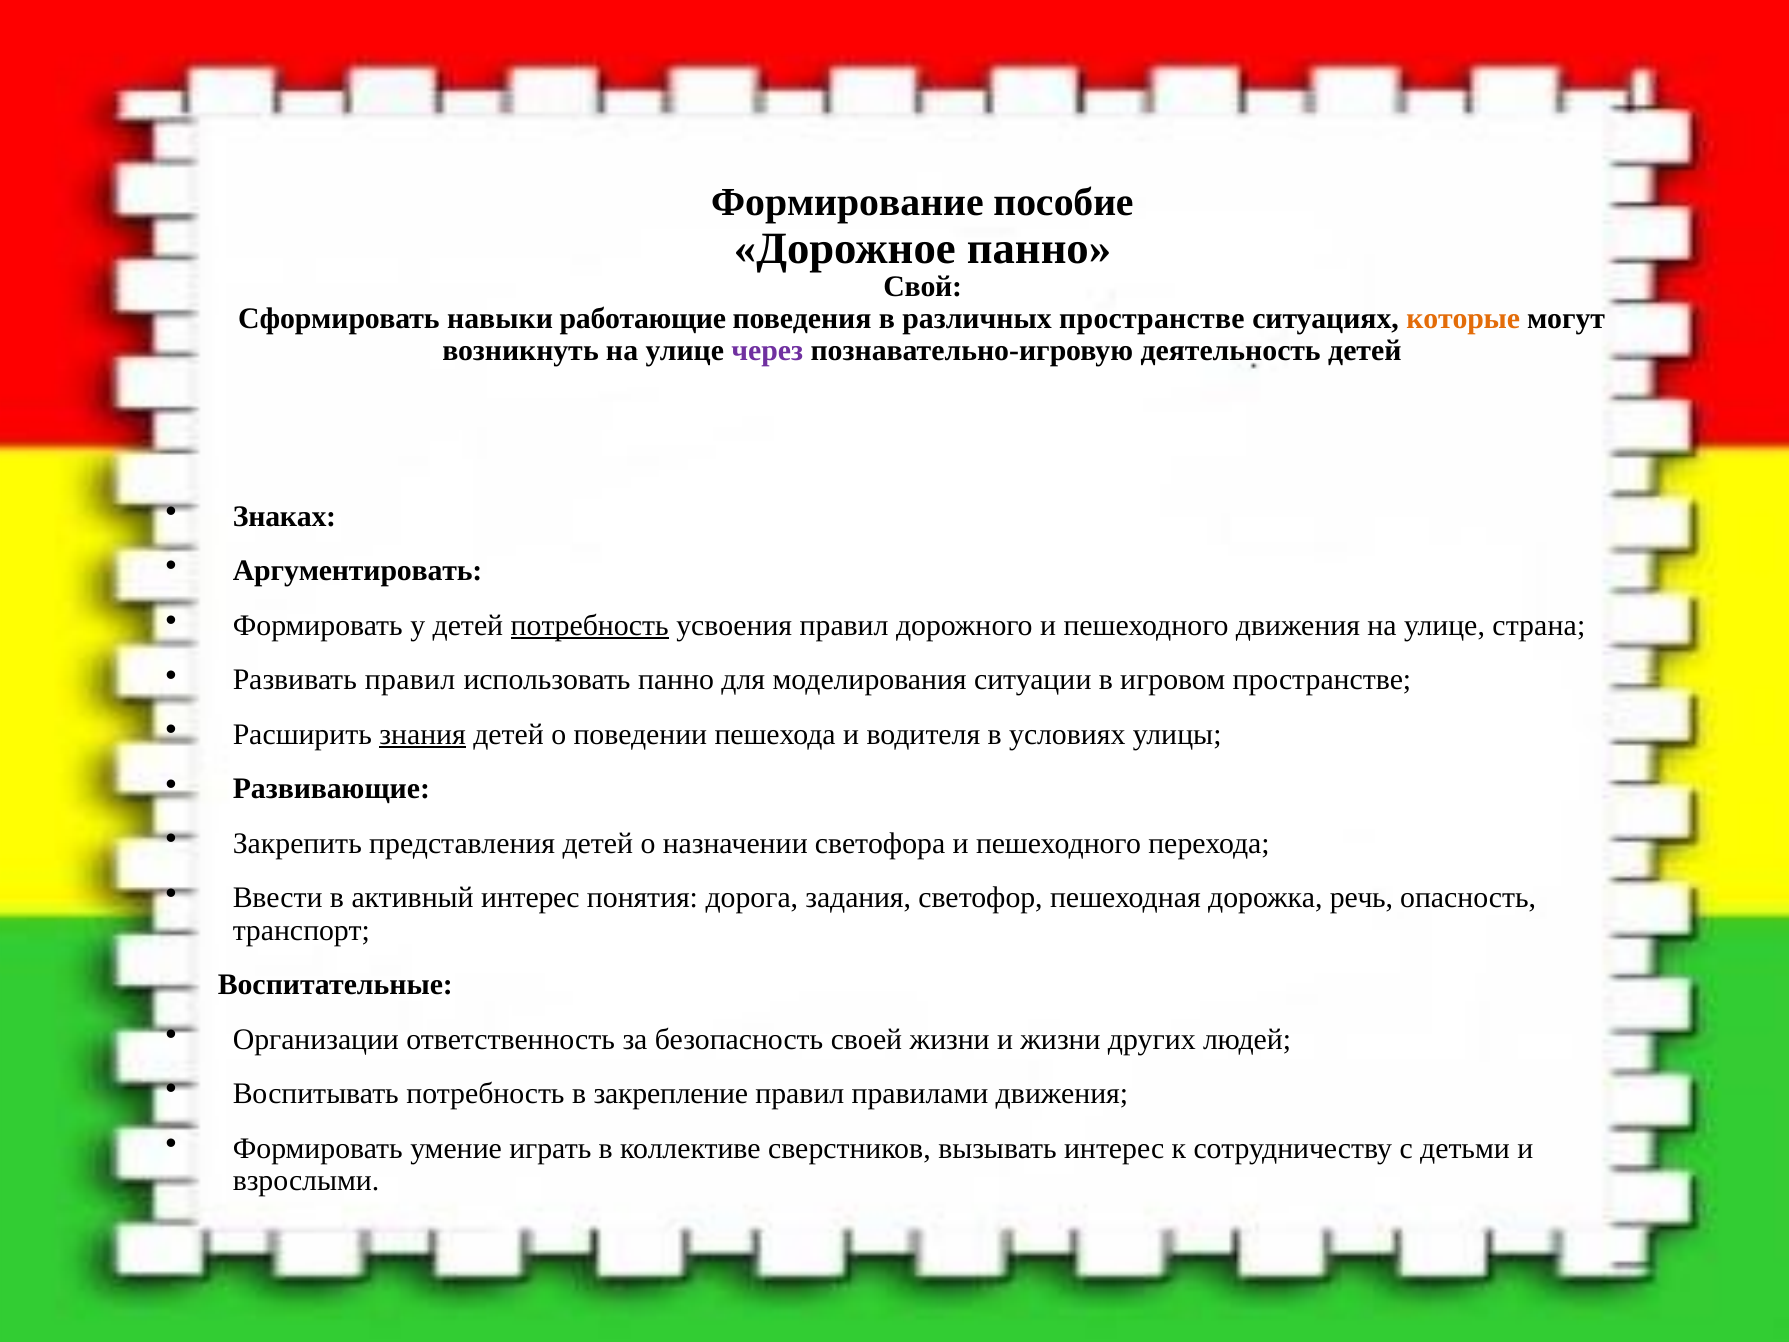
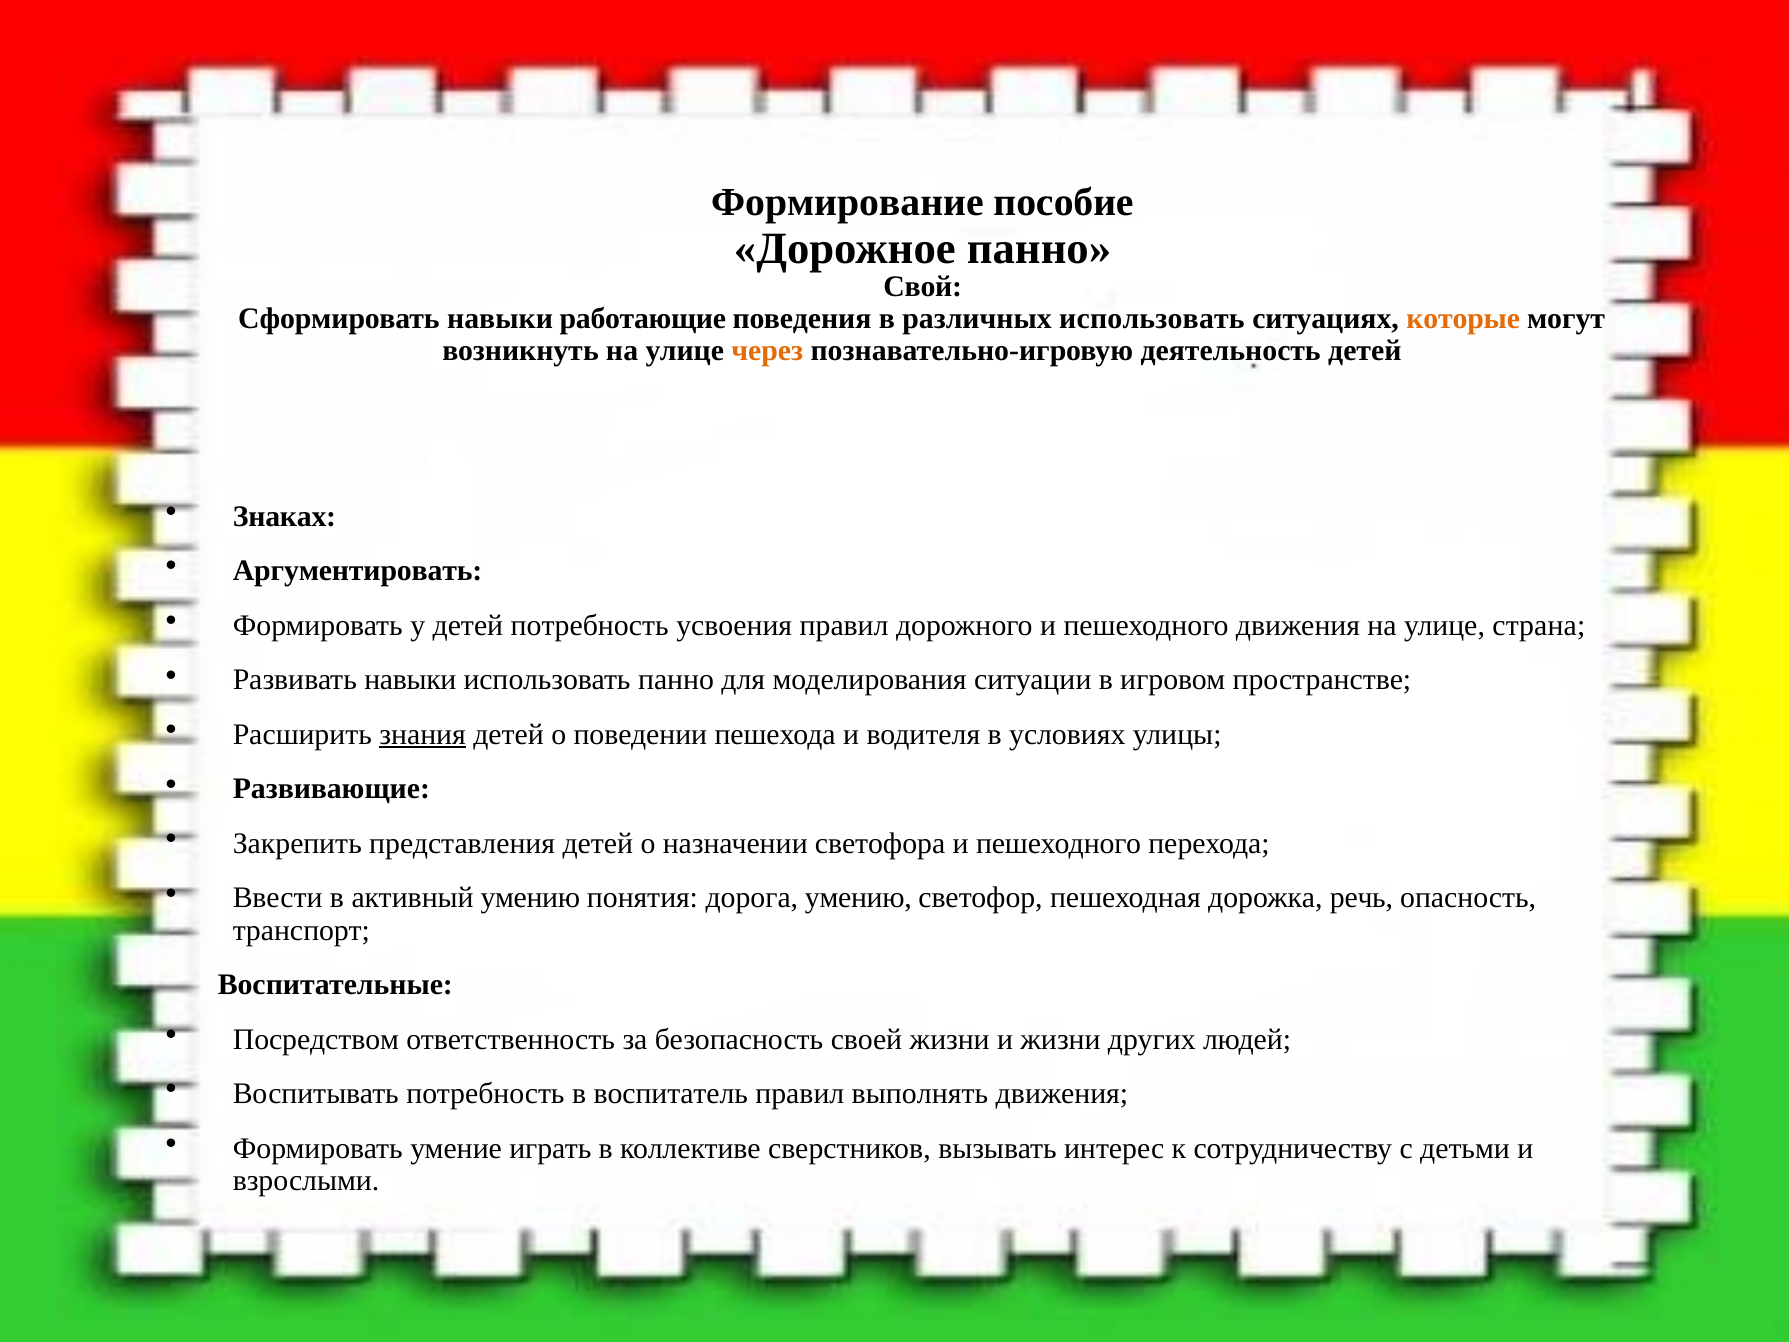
различных пространстве: пространстве -> использовать
через colour: purple -> orange
потребность at (590, 625) underline: present -> none
Развивать правил: правил -> навыки
активный интерес: интерес -> умению
дорога задания: задания -> умению
Организации: Организации -> Посредством
закрепление: закрепление -> воспитатель
правилами: правилами -> выполнять
